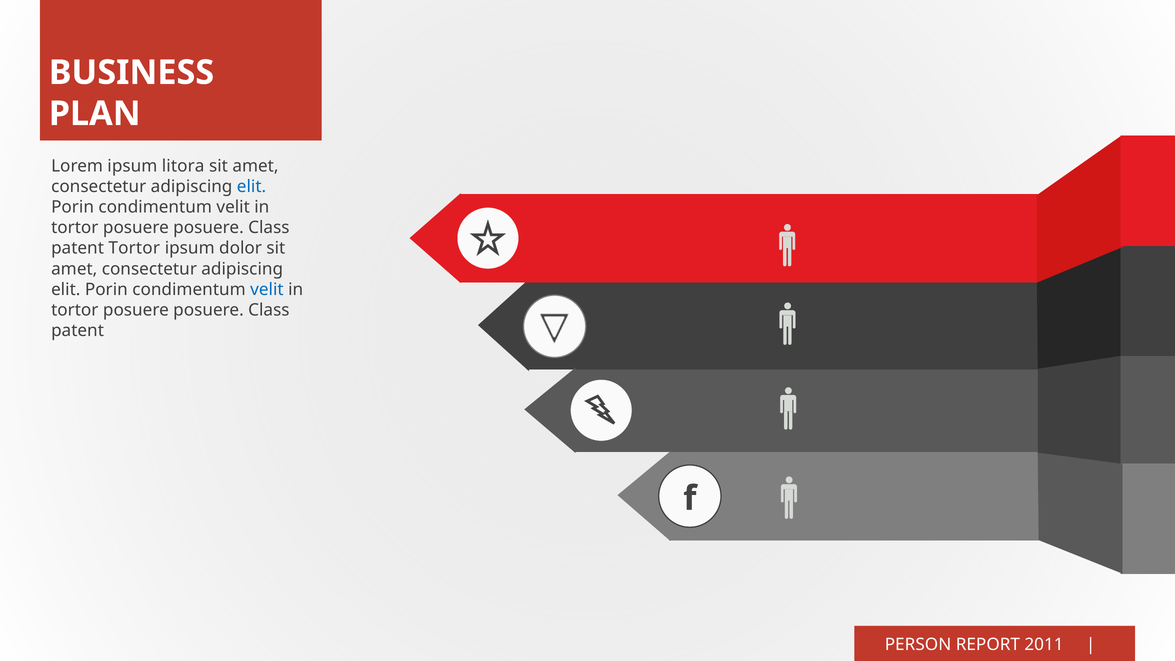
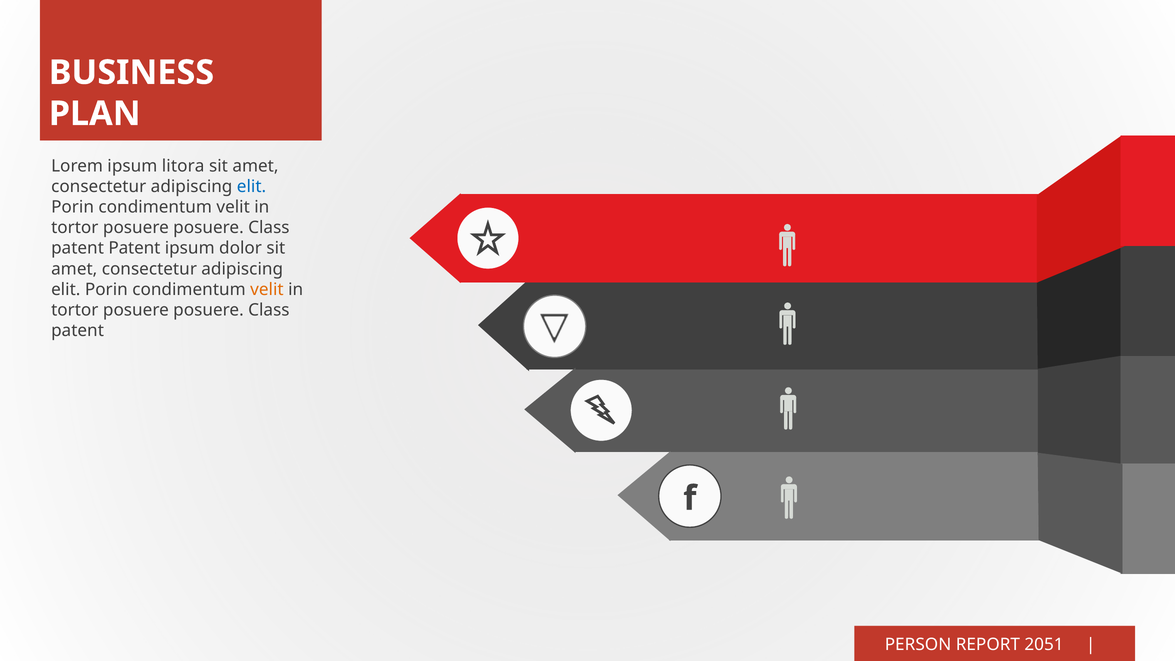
patent Tortor: Tortor -> Patent
velit at (267, 289) colour: blue -> orange
2011: 2011 -> 2051
